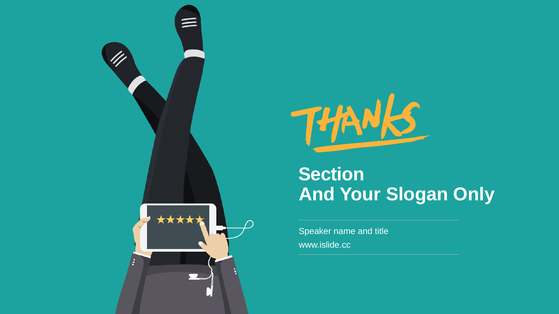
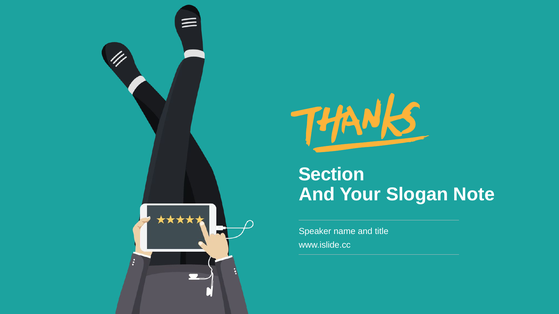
Only: Only -> Note
